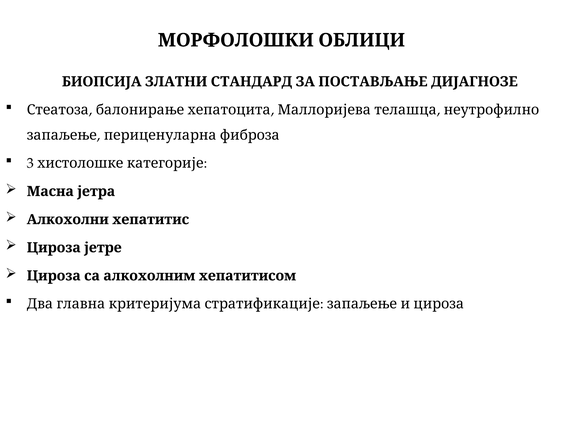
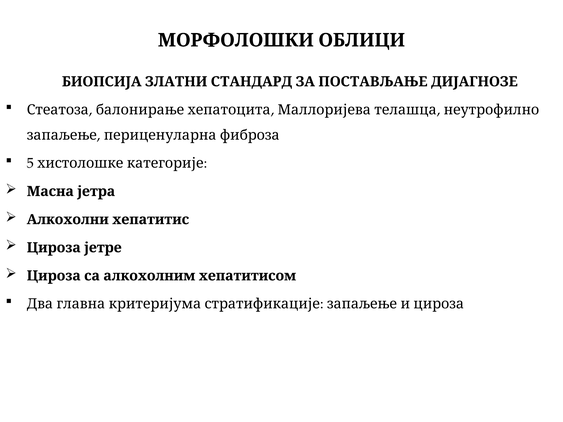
3: 3 -> 5
